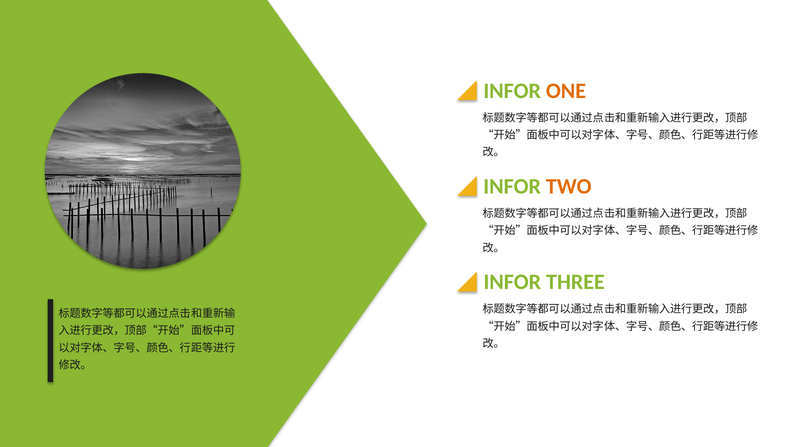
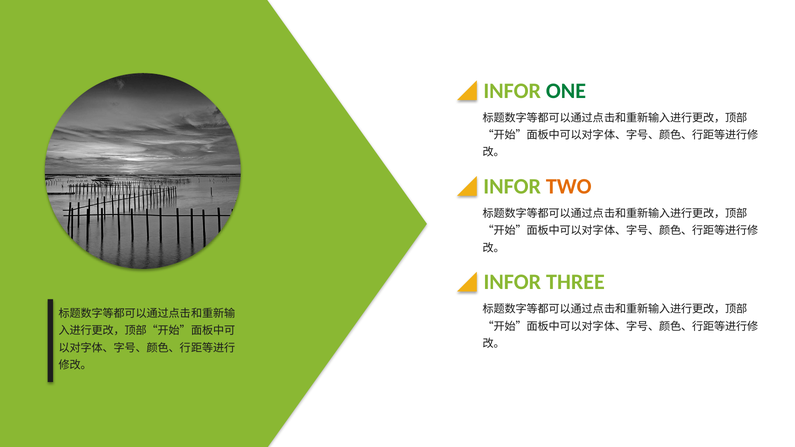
ONE colour: orange -> green
